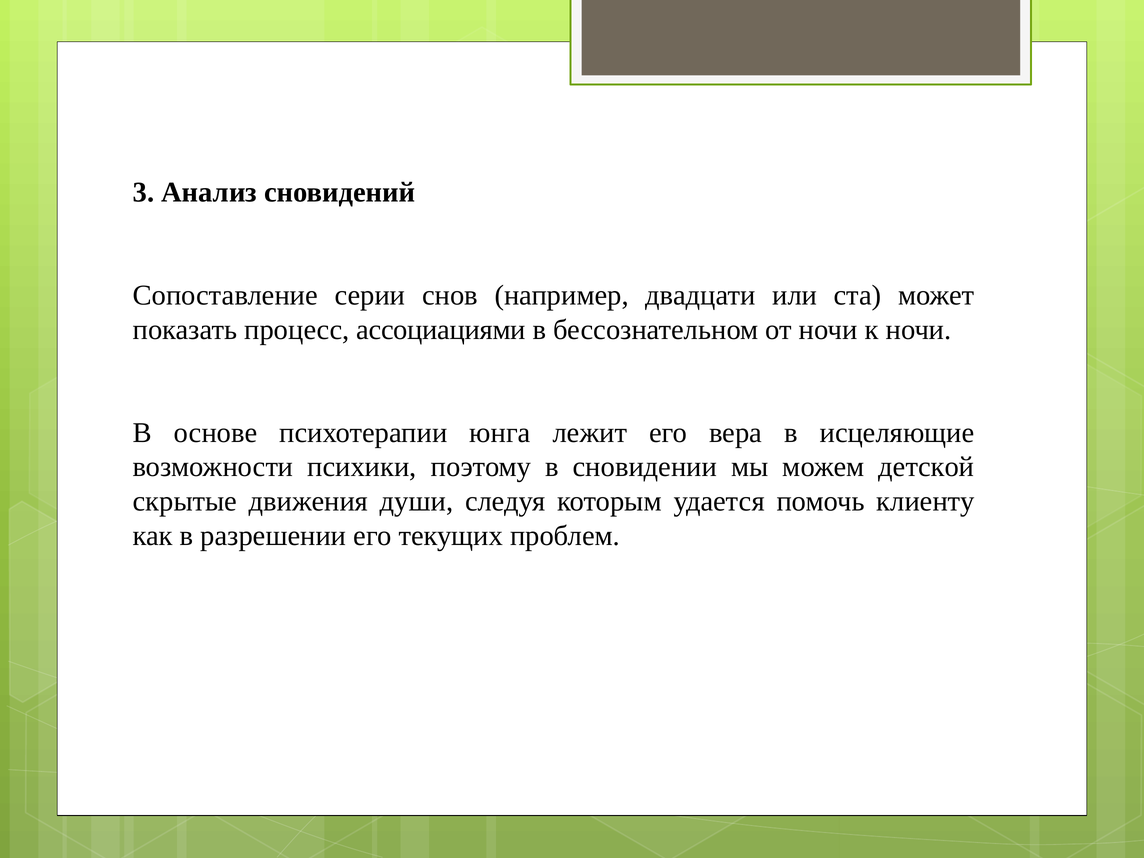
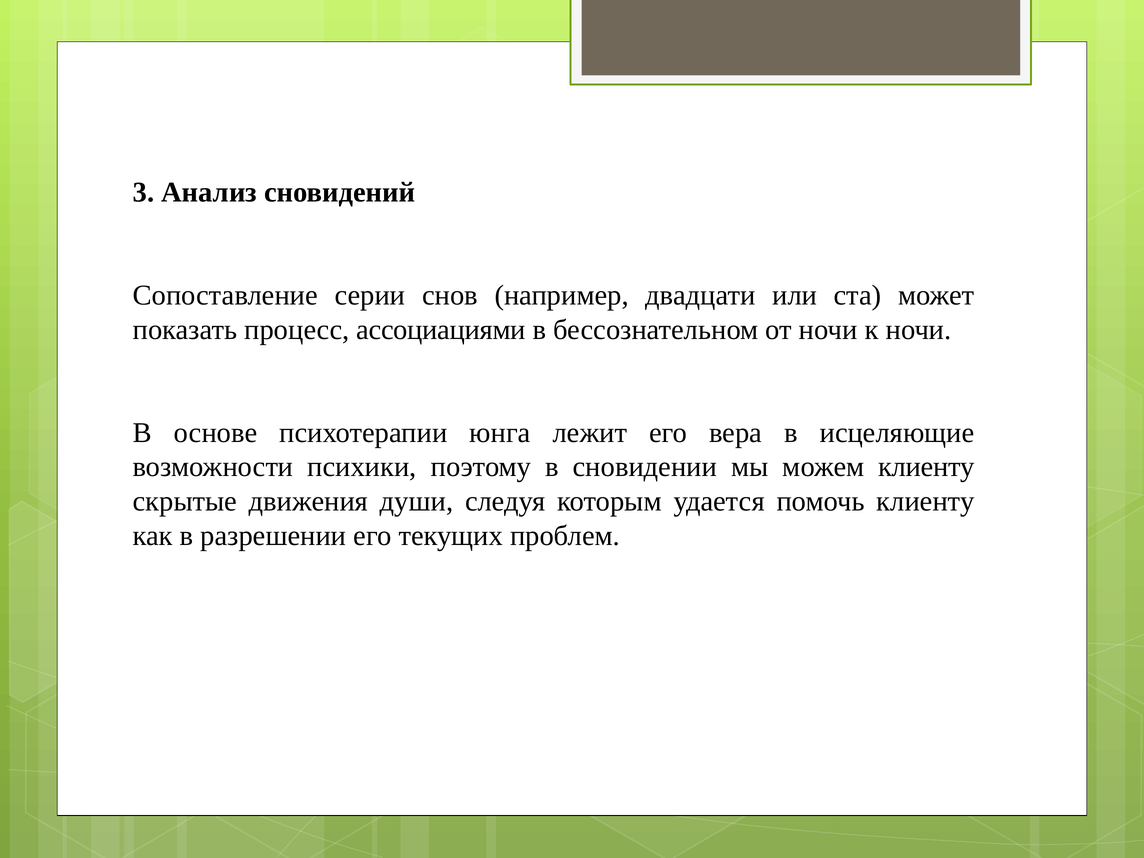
можем детской: детской -> клиенту
